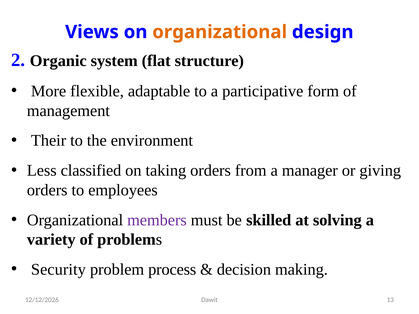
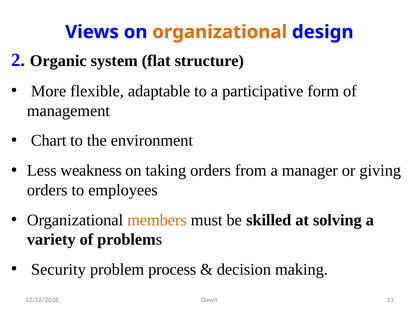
Their: Their -> Chart
classified: classified -> weakness
members colour: purple -> orange
